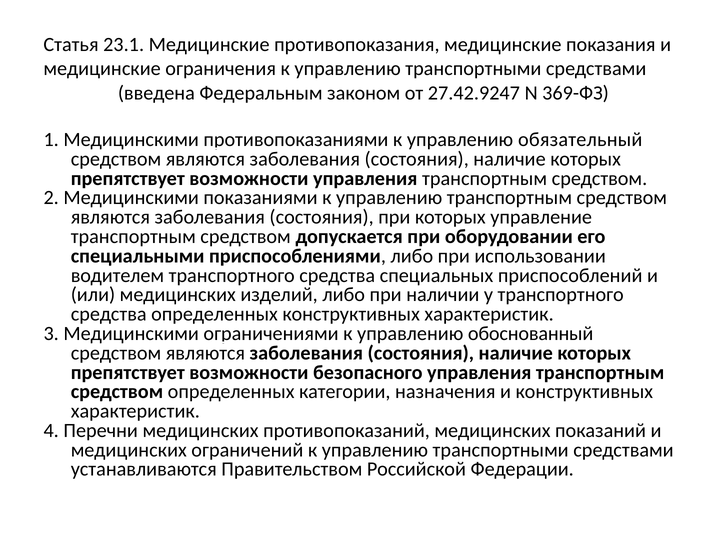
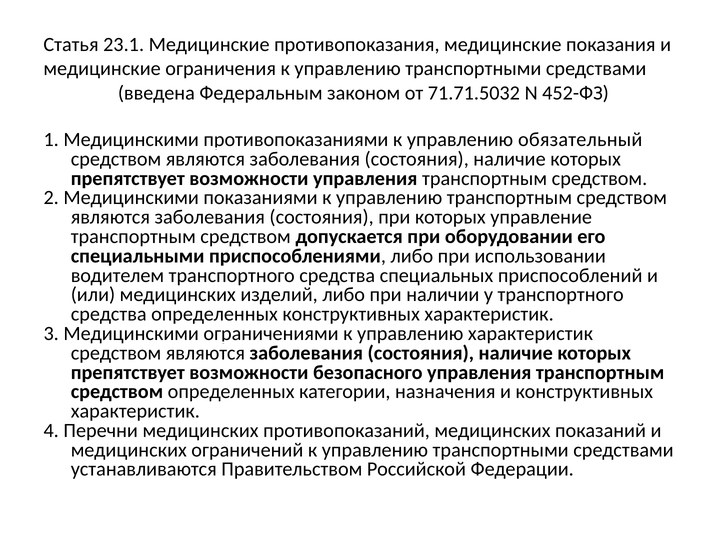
27.42.9247: 27.42.9247 -> 71.71.5032
369-ФЗ: 369-ФЗ -> 452-ФЗ
управлению обоснованный: обоснованный -> характеристик
